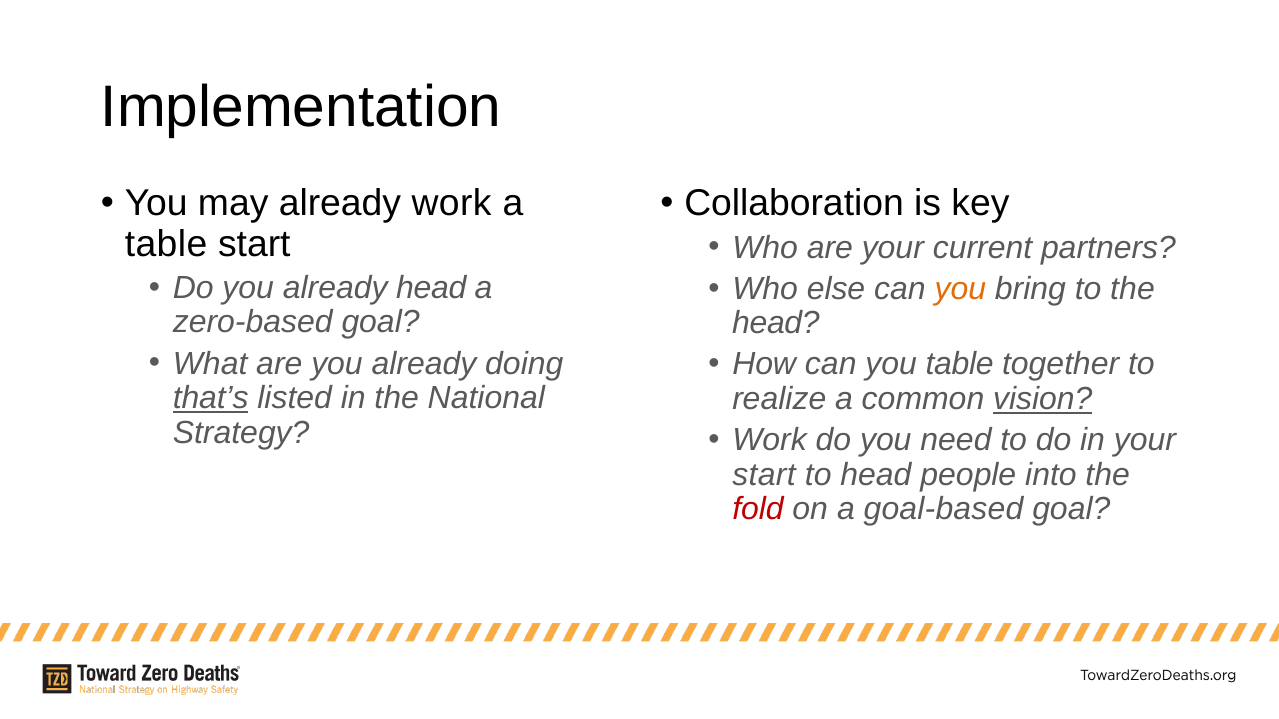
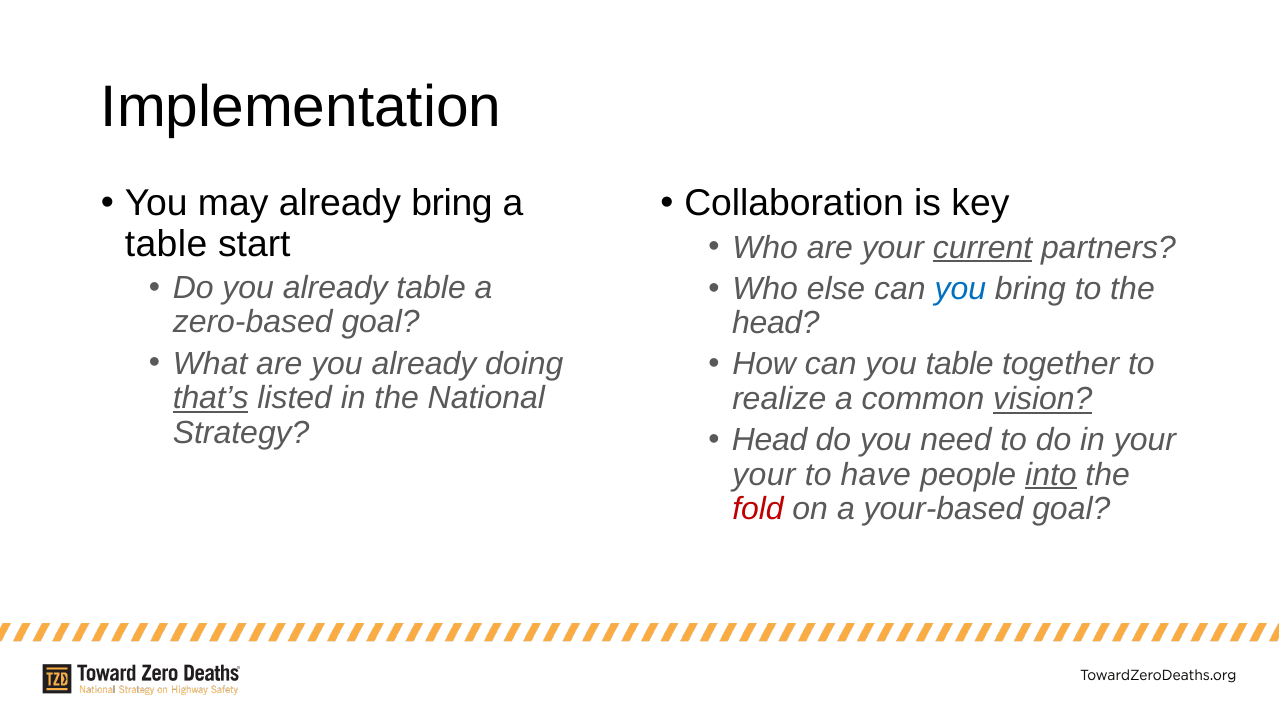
already work: work -> bring
current underline: none -> present
already head: head -> table
you at (960, 289) colour: orange -> blue
Work at (770, 440): Work -> Head
start at (764, 475): start -> your
to head: head -> have
into underline: none -> present
goal-based: goal-based -> your-based
